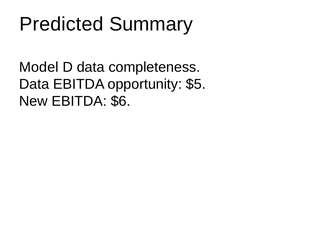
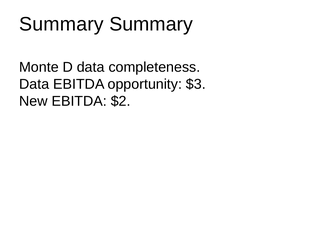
Predicted at (61, 24): Predicted -> Summary
Model: Model -> Monte
$5: $5 -> $3
$6: $6 -> $2
